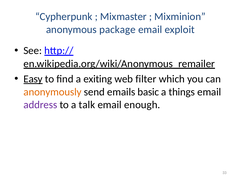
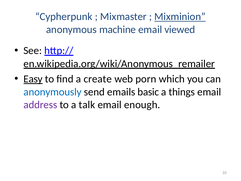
Mixminion underline: none -> present
package: package -> machine
exploit: exploit -> viewed
exiting: exiting -> create
filter: filter -> porn
anonymously colour: orange -> blue
